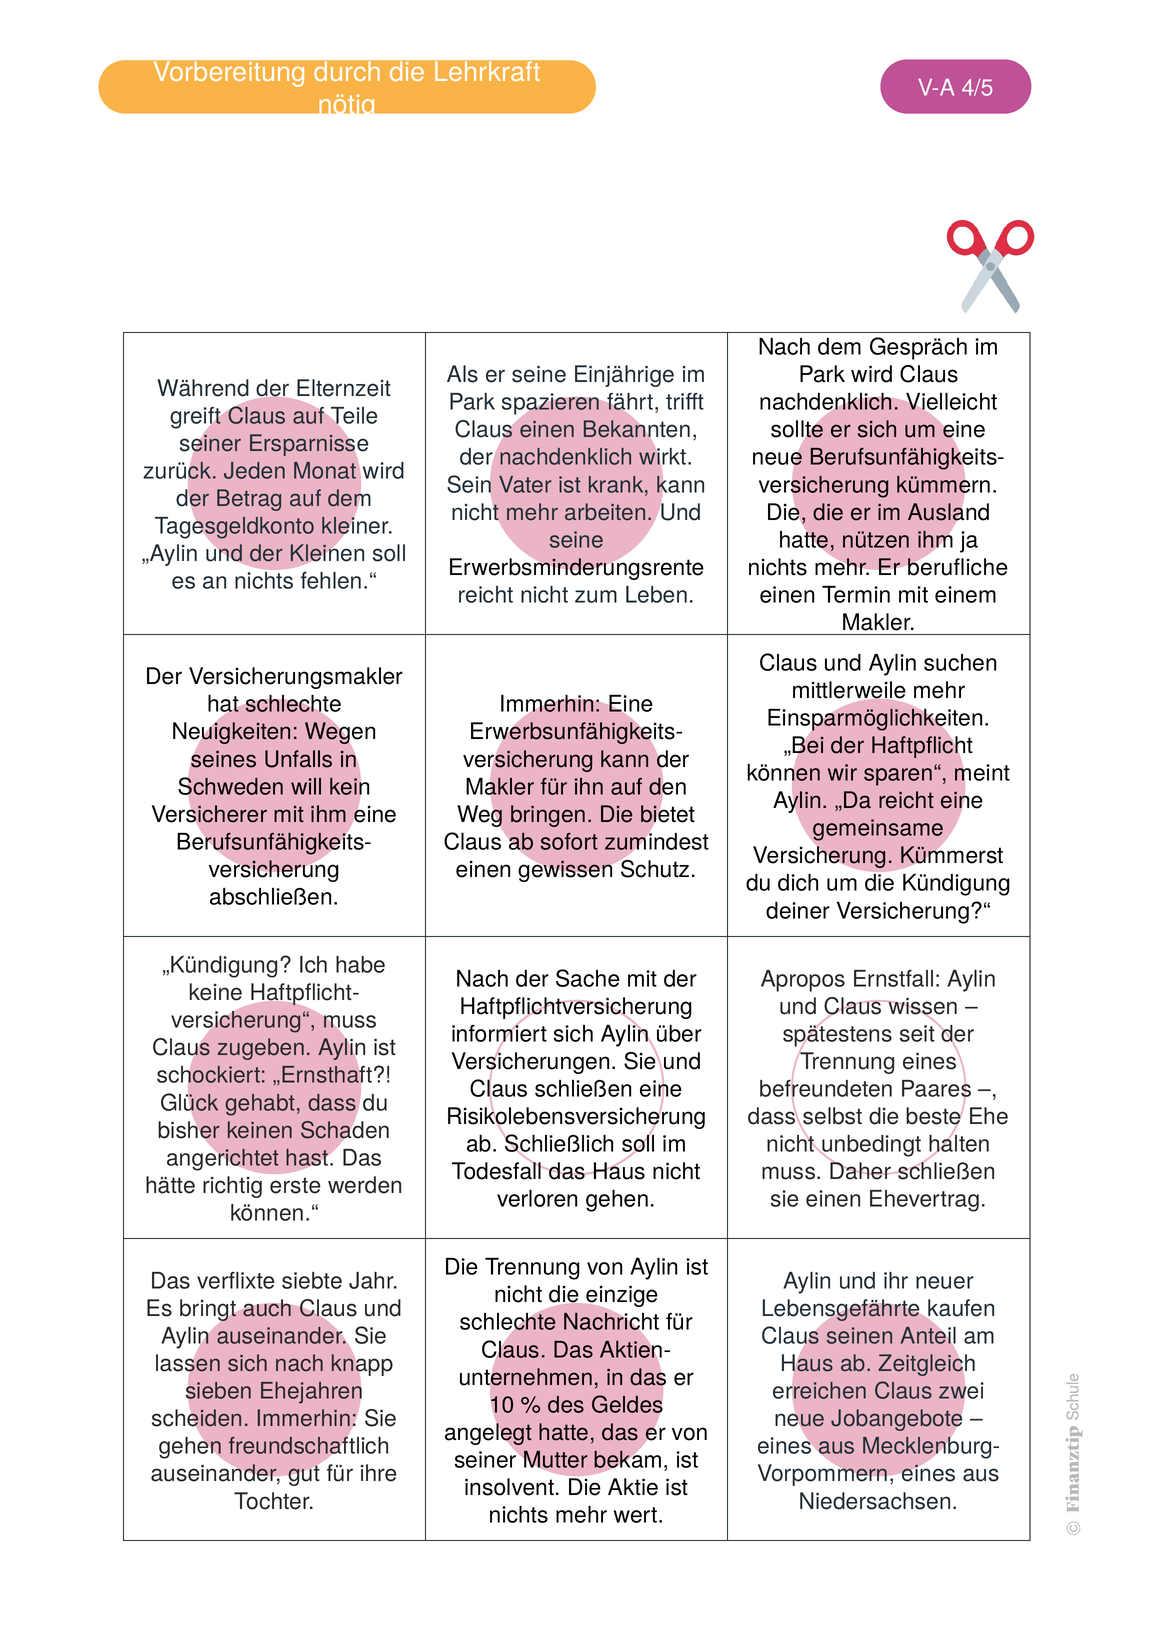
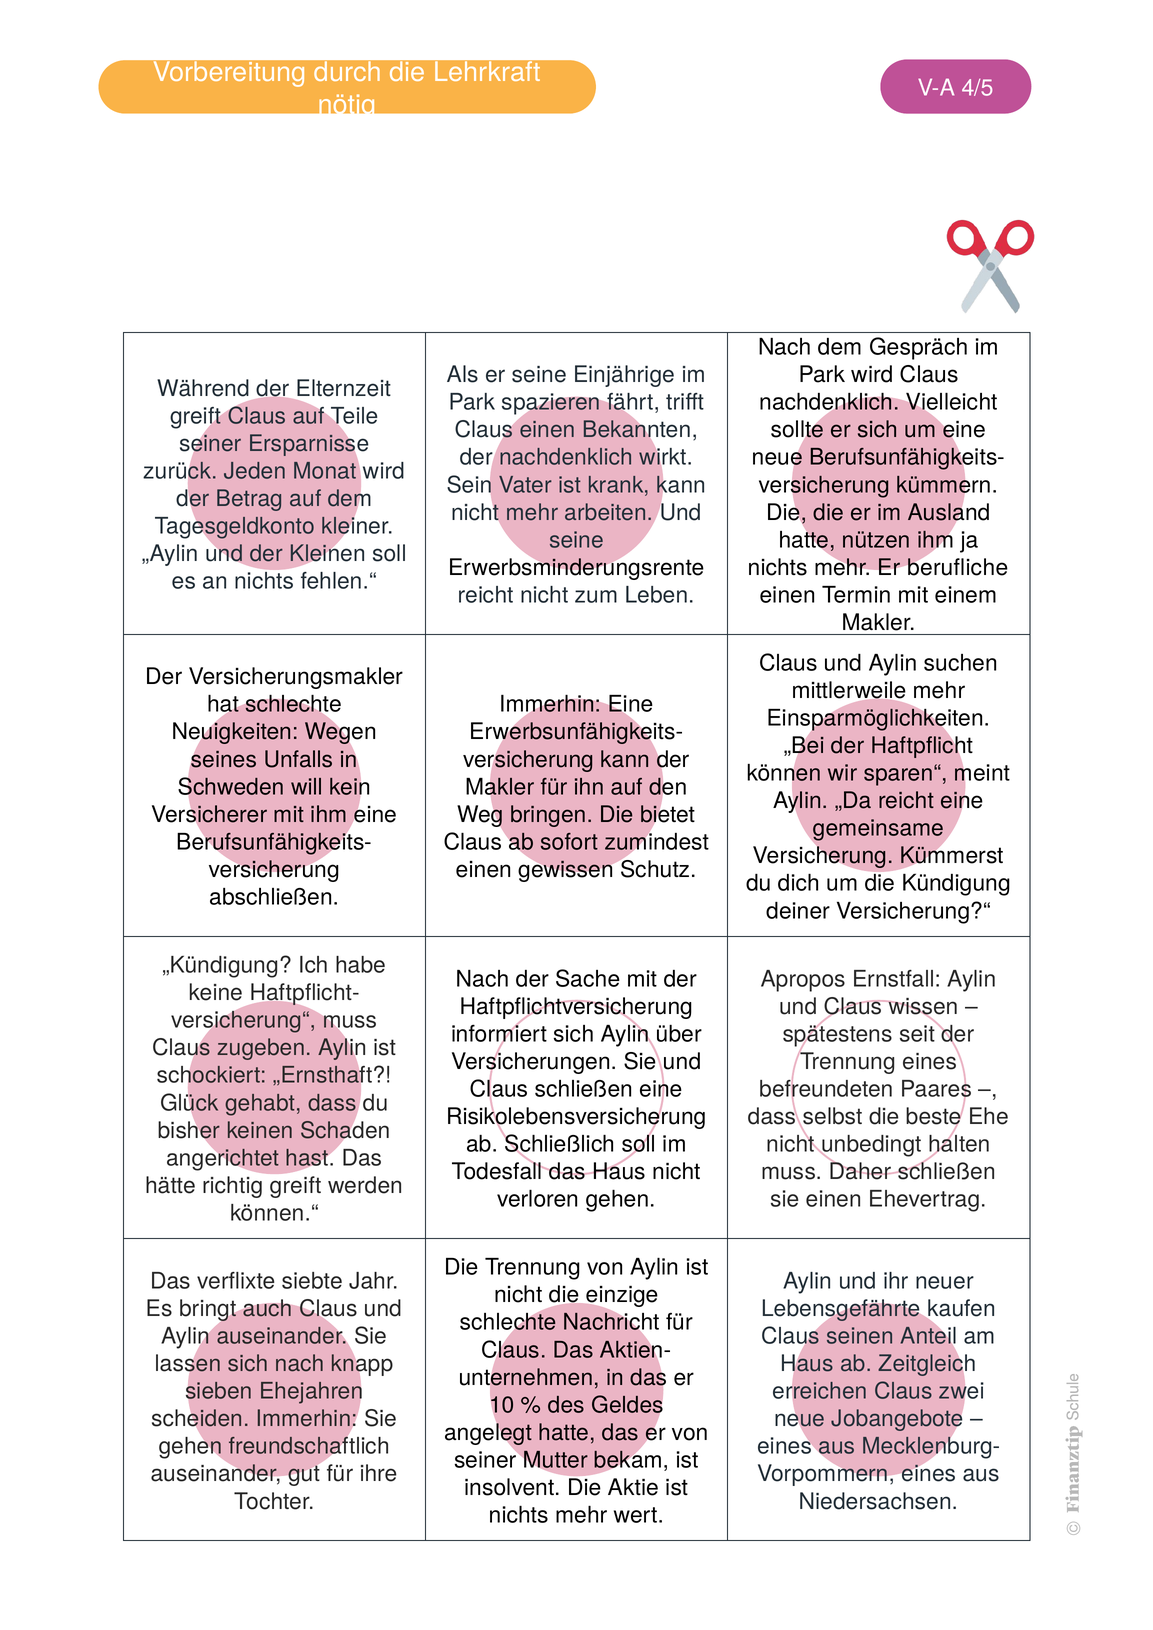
richtig erste: erste -> greift
